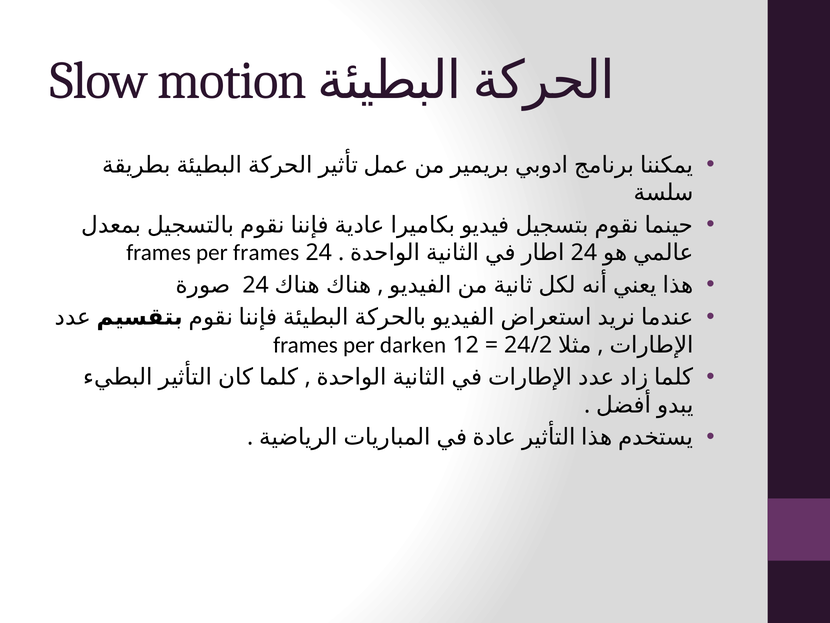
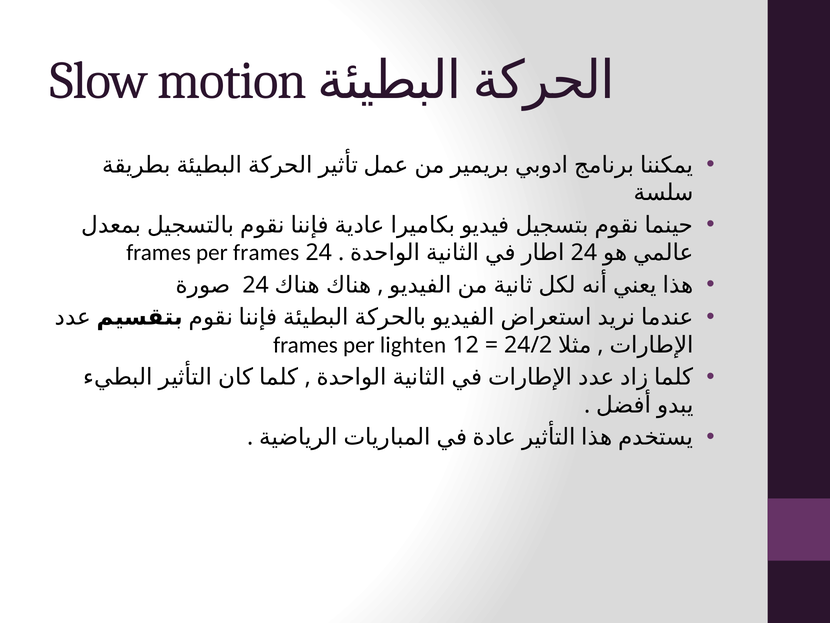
darken: darken -> lighten
